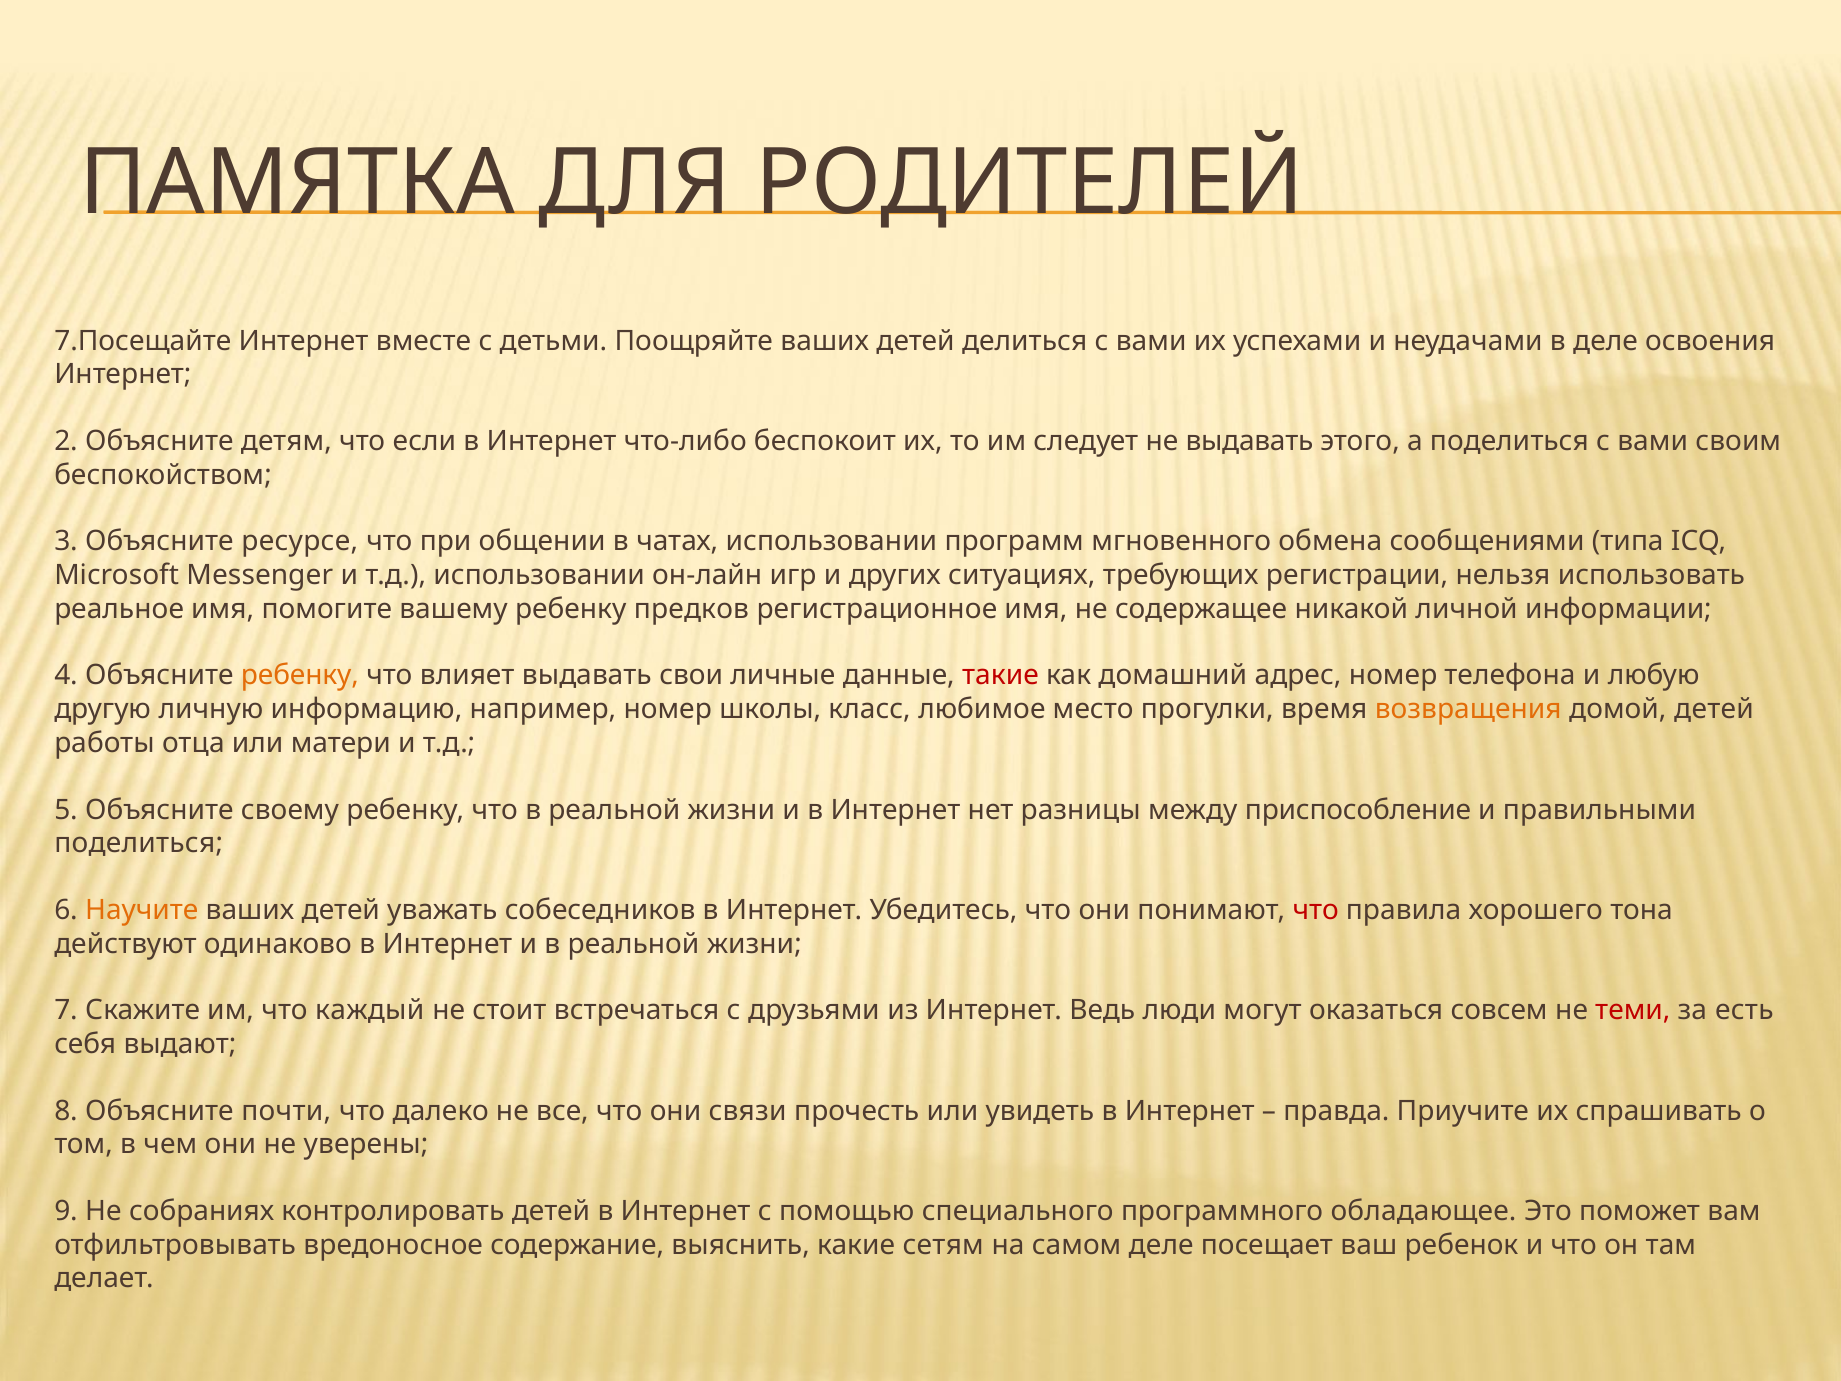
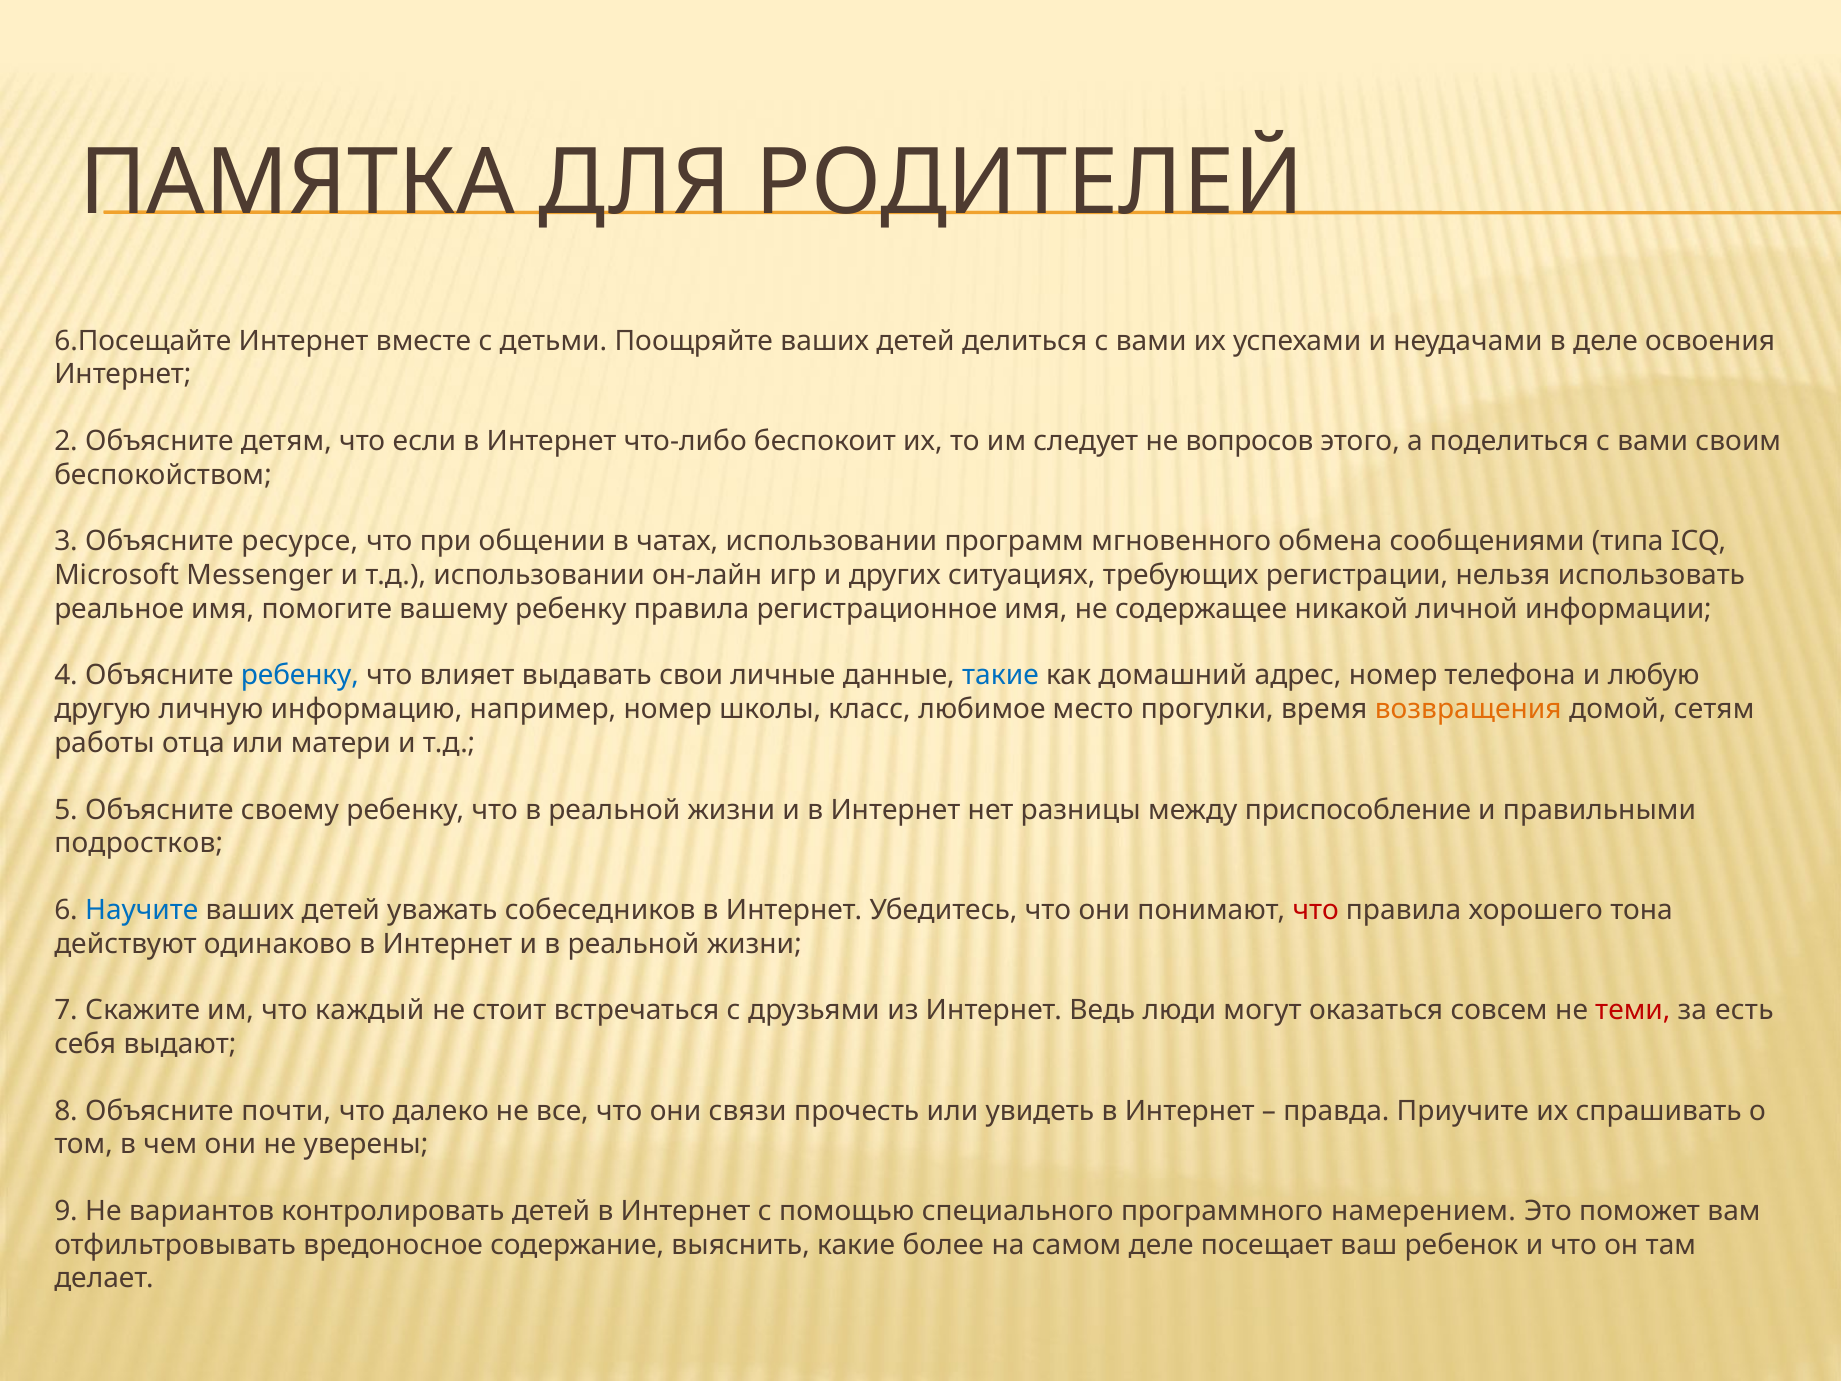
7.Посещайте: 7.Посещайте -> 6.Посещайте
не выдавать: выдавать -> вопросов
ребенку предков: предков -> правила
ребенку at (300, 676) colour: orange -> blue
такие colour: red -> blue
домой детей: детей -> сетям
поделиться at (139, 843): поделиться -> подростков
Научите colour: orange -> blue
собраниях: собраниях -> вариантов
обладающее: обладающее -> намерением
сетям: сетям -> более
